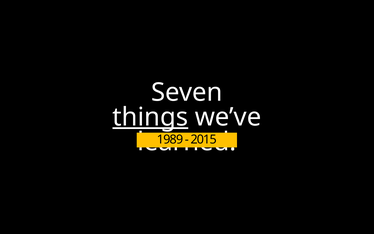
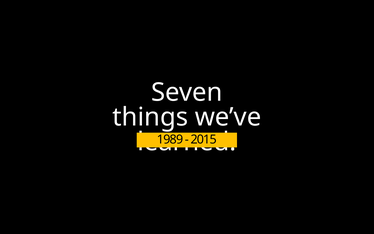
things underline: present -> none
